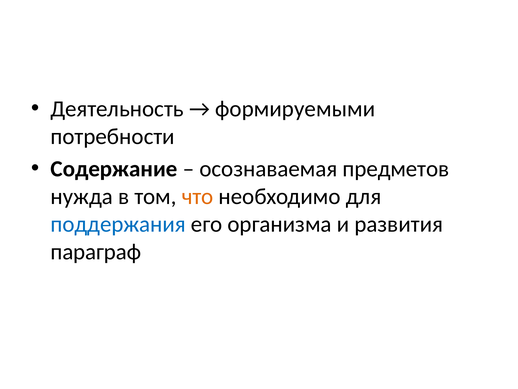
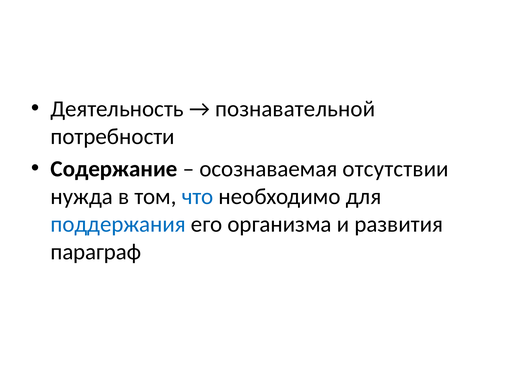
формируемыми: формируемыми -> познавательной
предметов: предметов -> отсутствии
что colour: orange -> blue
